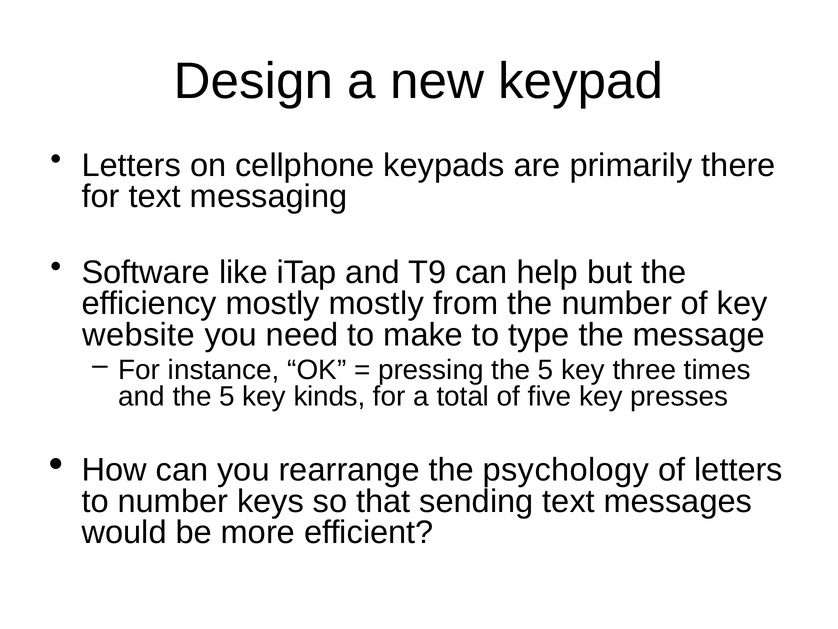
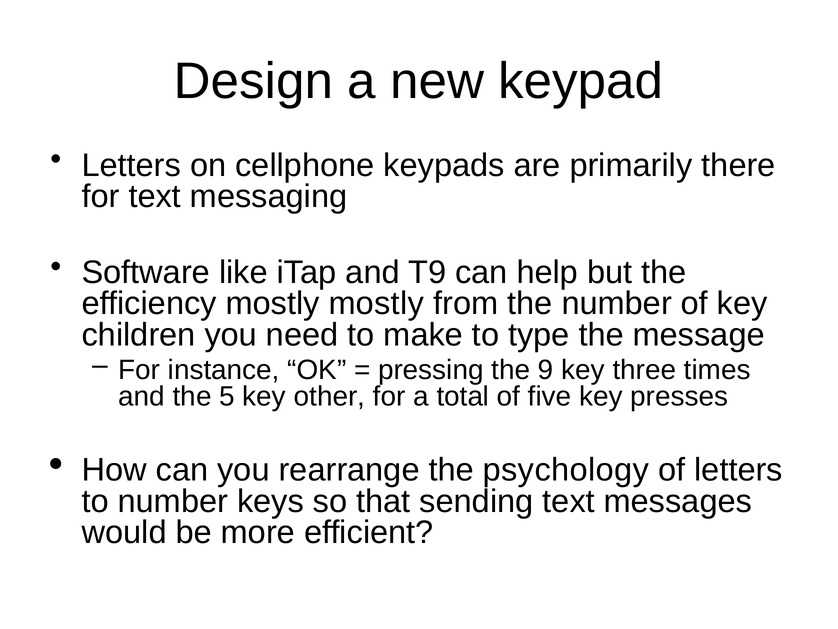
website: website -> children
pressing the 5: 5 -> 9
kinds: kinds -> other
